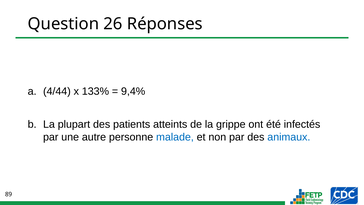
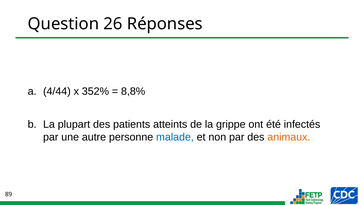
133%: 133% -> 352%
9,4%: 9,4% -> 8,8%
animaux colour: blue -> orange
